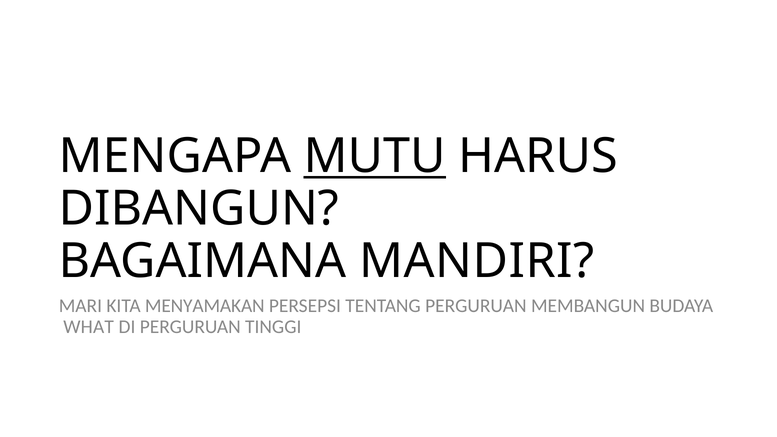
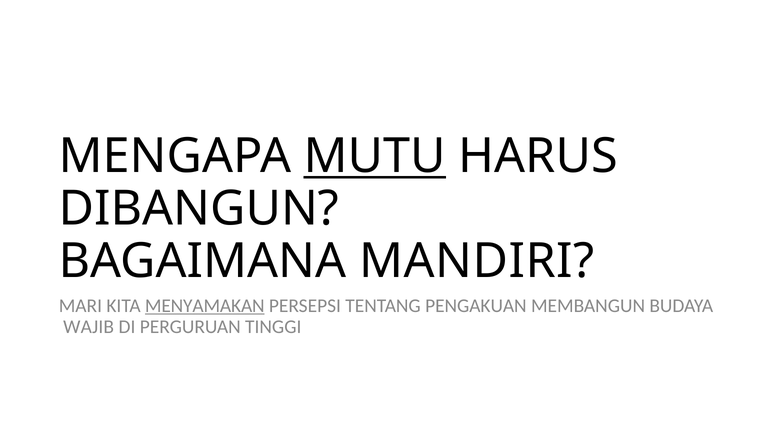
MENYAMAKAN underline: none -> present
TENTANG PERGURUAN: PERGURUAN -> PENGAKUAN
WHAT: WHAT -> WAJIB
